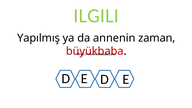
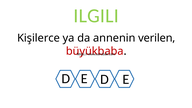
Yapılmış: Yapılmış -> Kişilerce
zaman: zaman -> verilen
